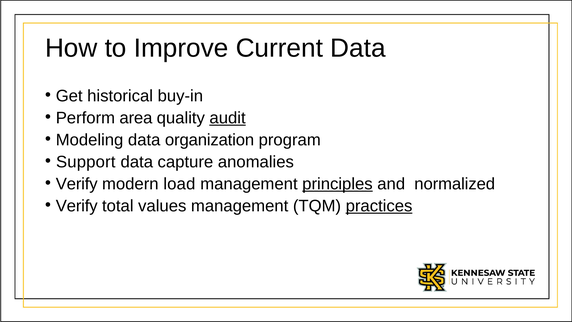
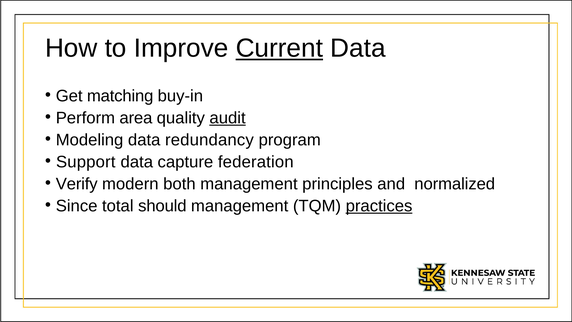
Current underline: none -> present
historical: historical -> matching
organization: organization -> redundancy
anomalies: anomalies -> federation
load: load -> both
principles underline: present -> none
Verify at (77, 206): Verify -> Since
values: values -> should
